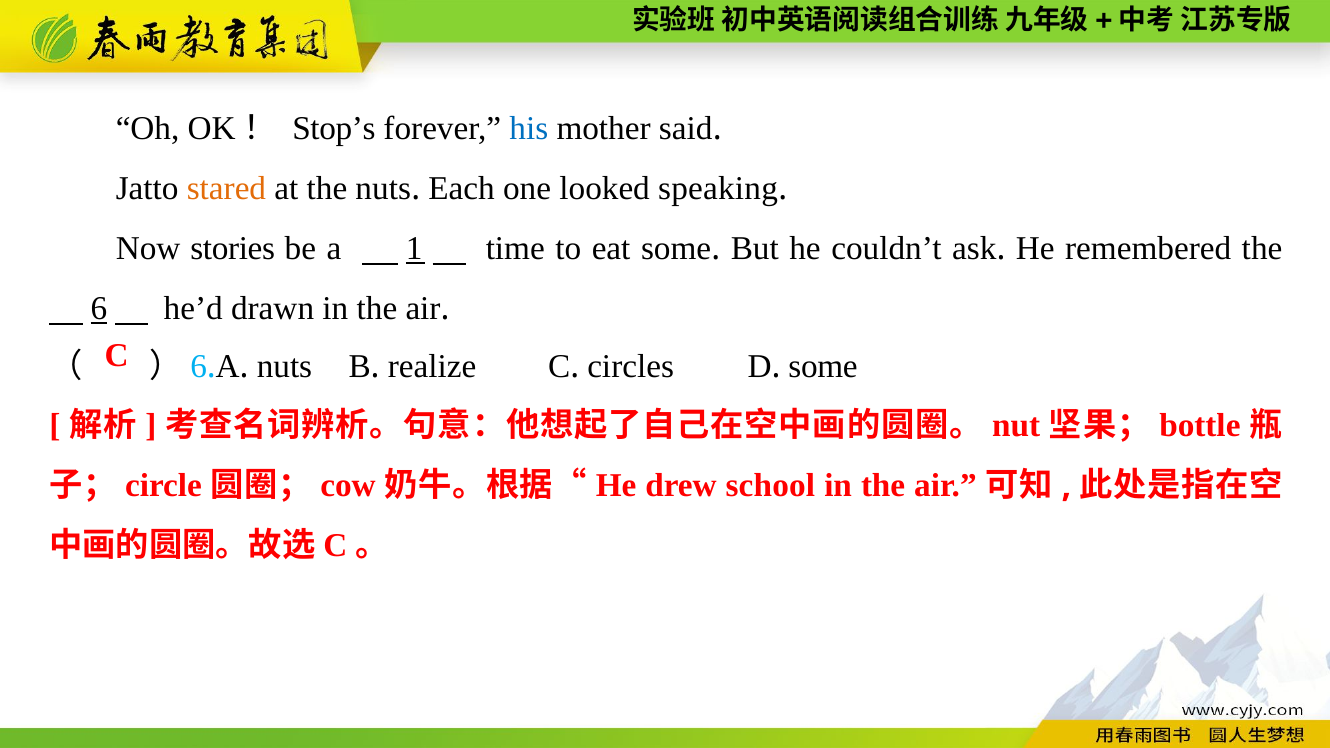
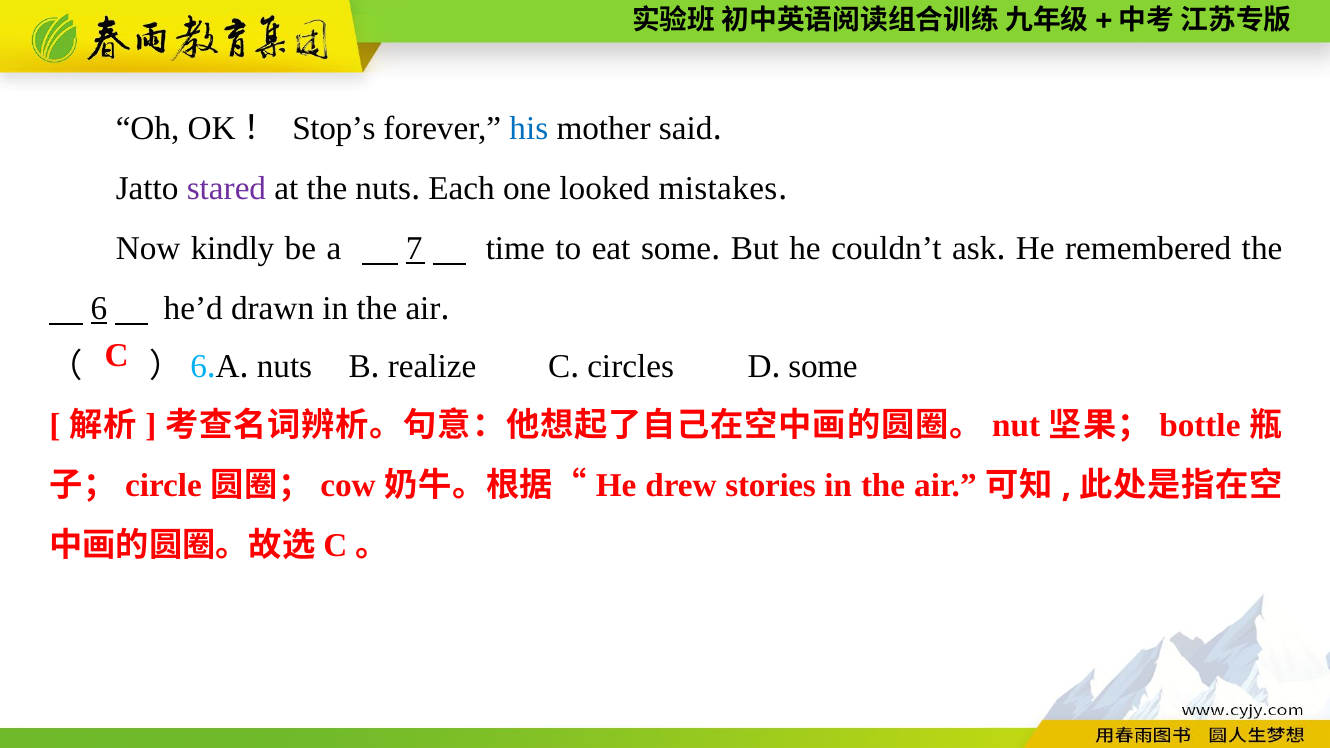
stared colour: orange -> purple
speaking: speaking -> mistakes
stories: stories -> kindly
1: 1 -> 7
school: school -> stories
